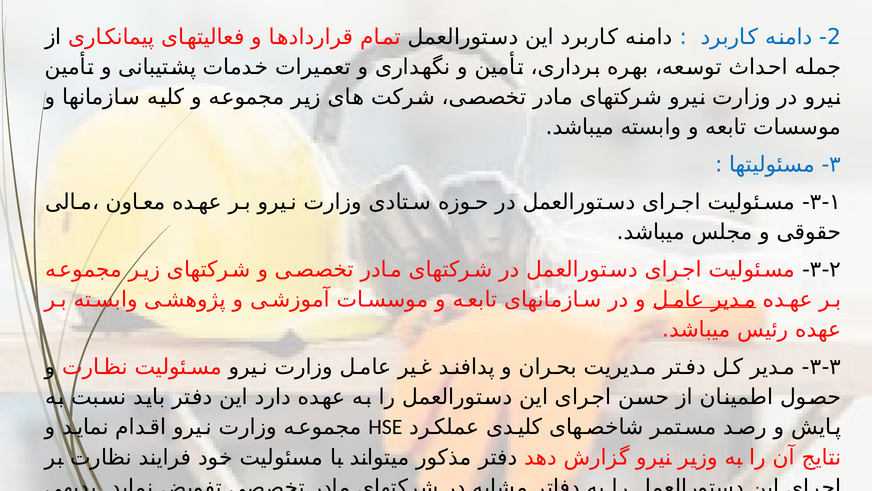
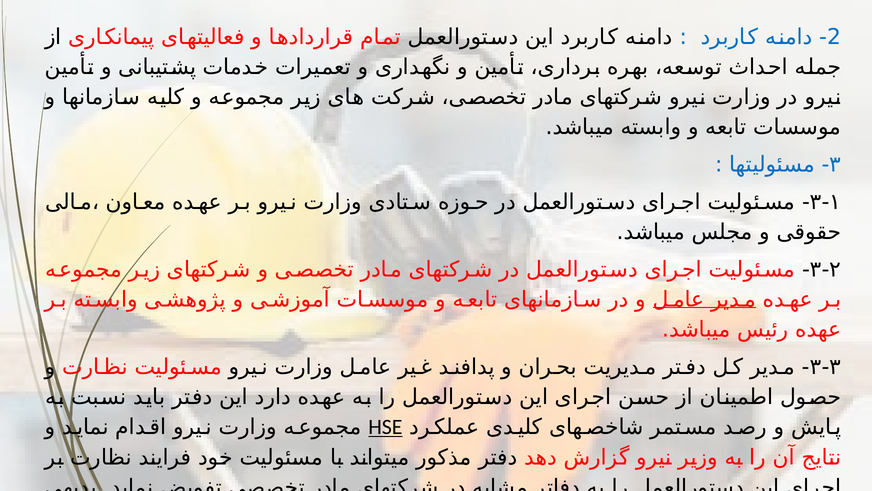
HSE underline: none -> present
